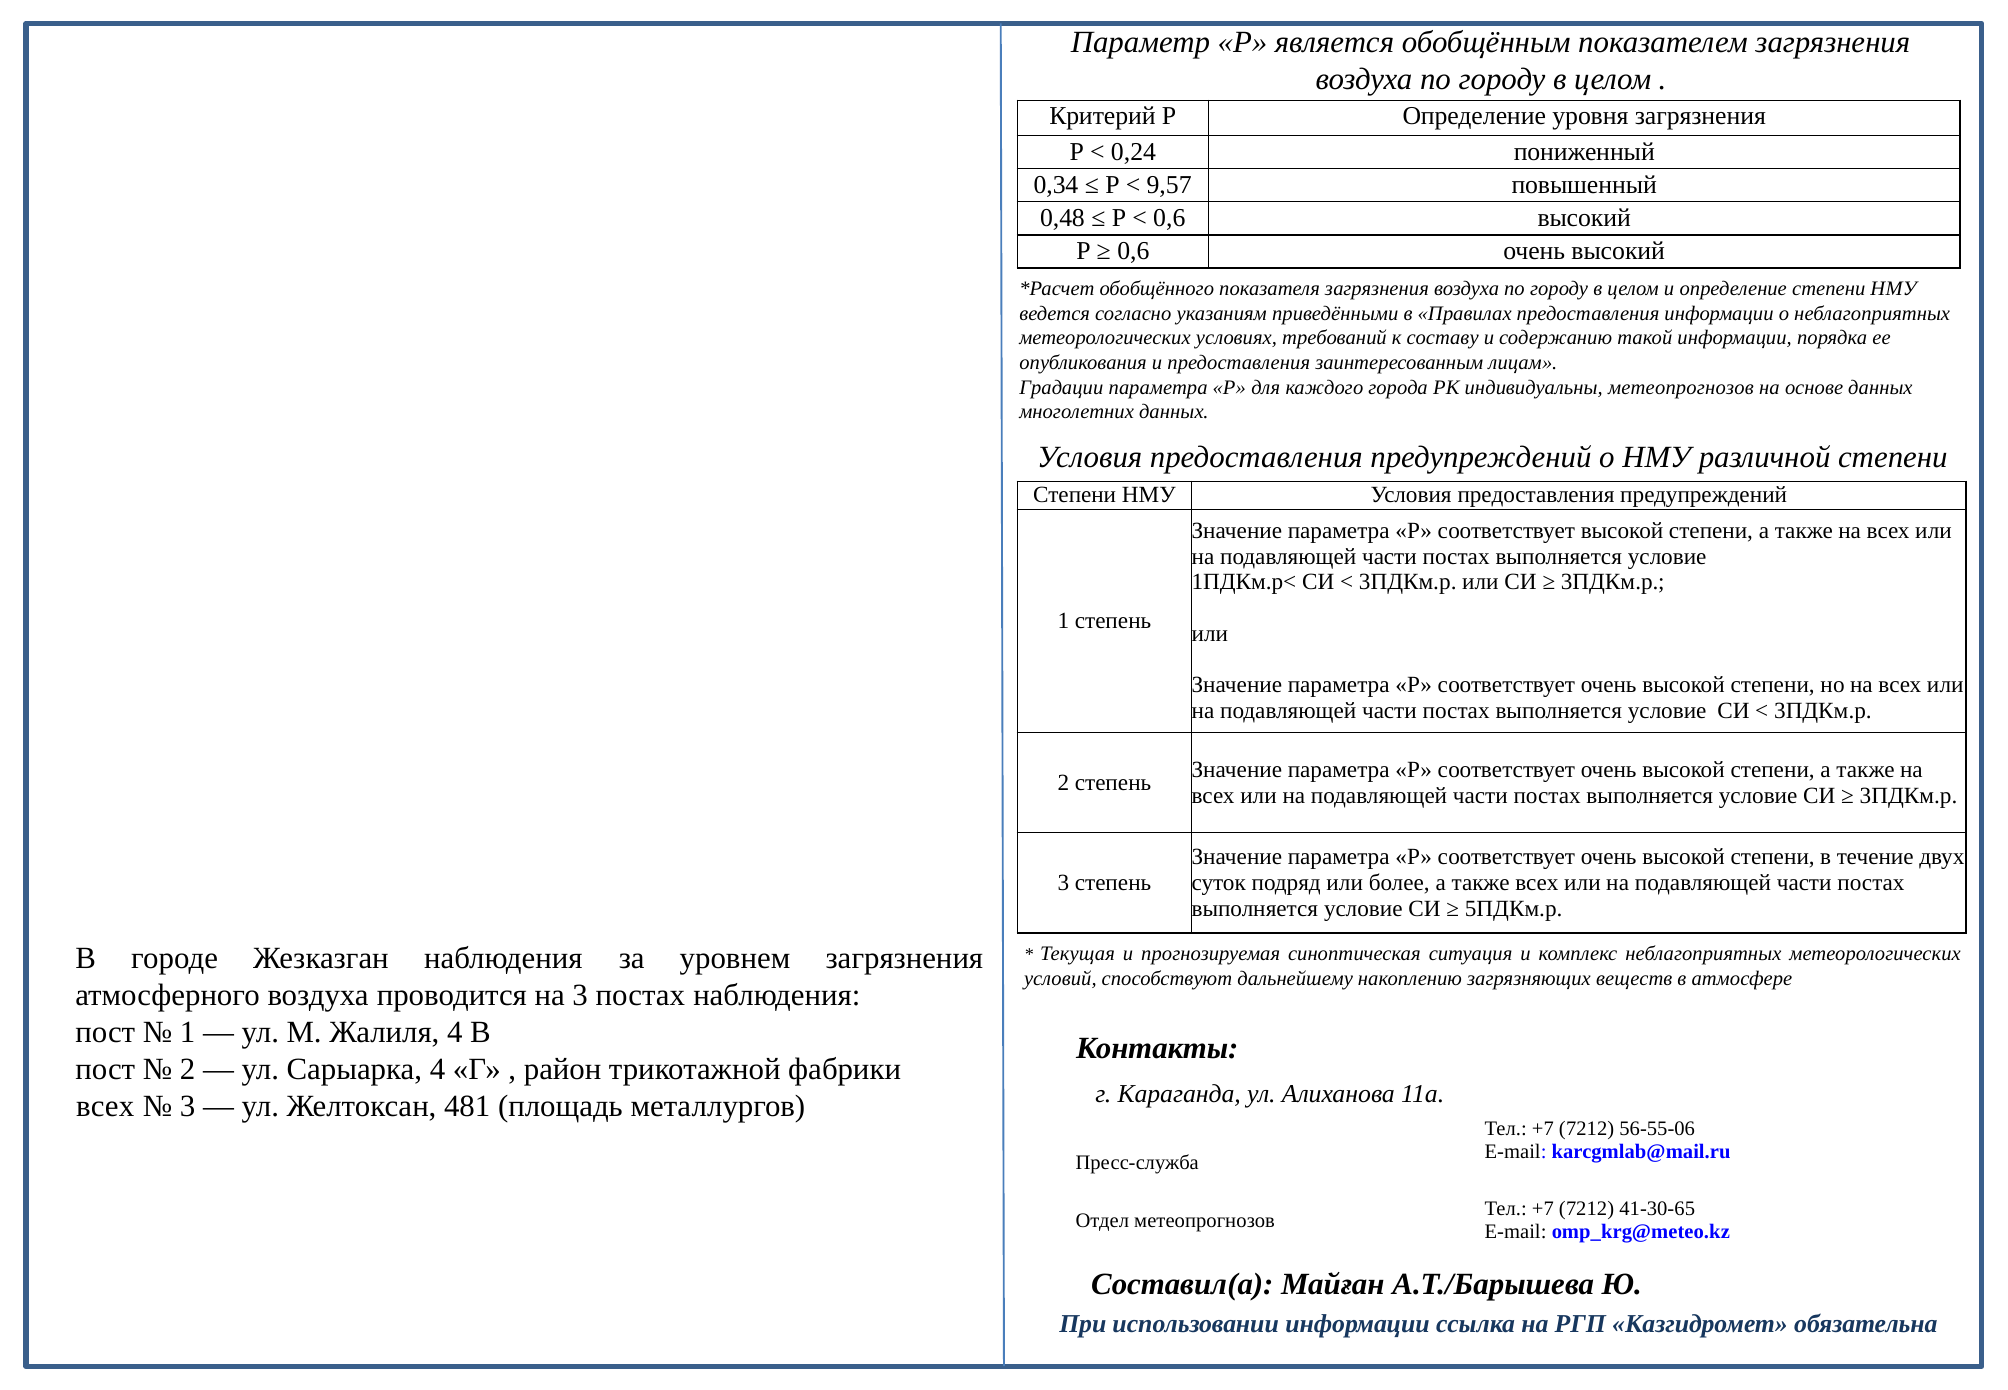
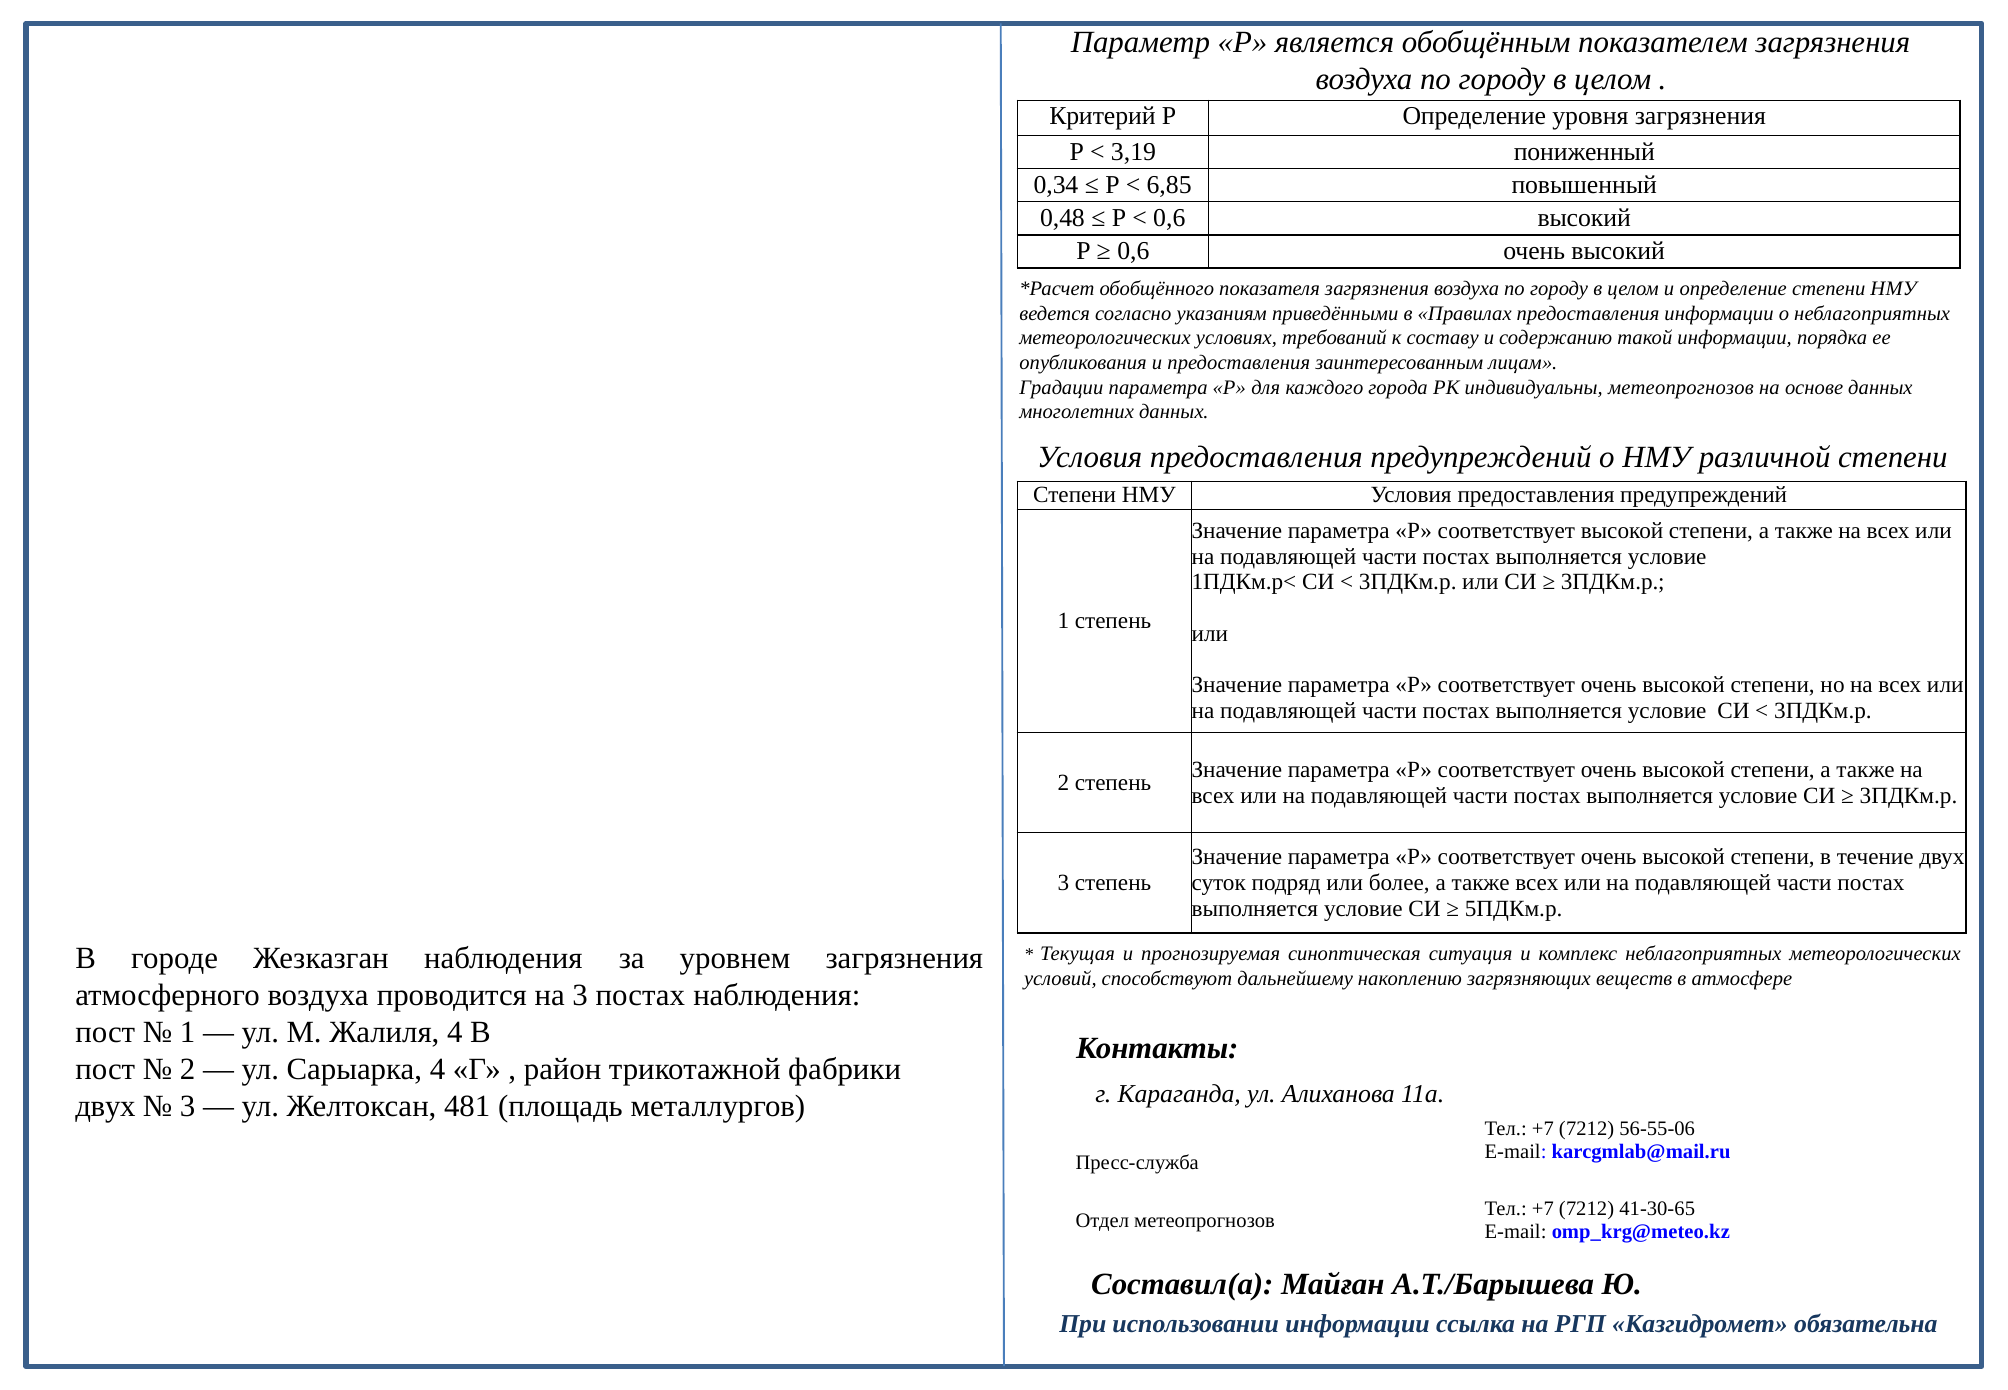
0,24: 0,24 -> 3,19
9,57: 9,57 -> 6,85
всех at (105, 1107): всех -> двух
